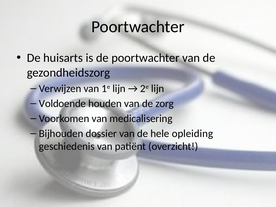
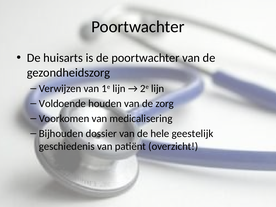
opleiding: opleiding -> geestelijk
